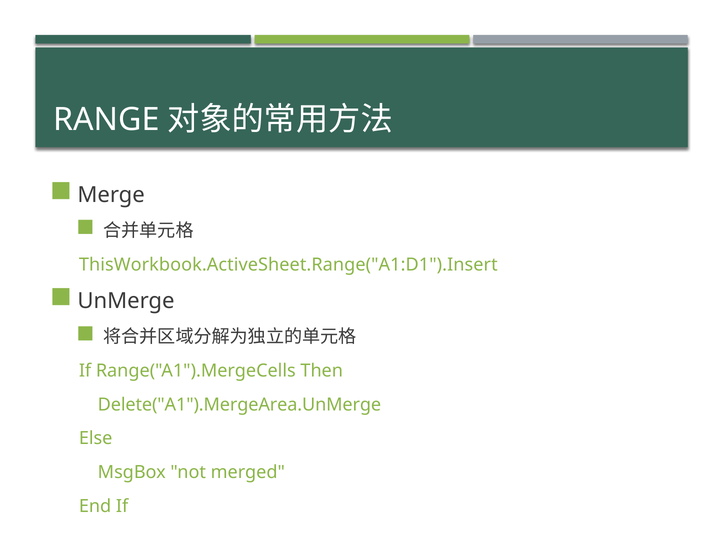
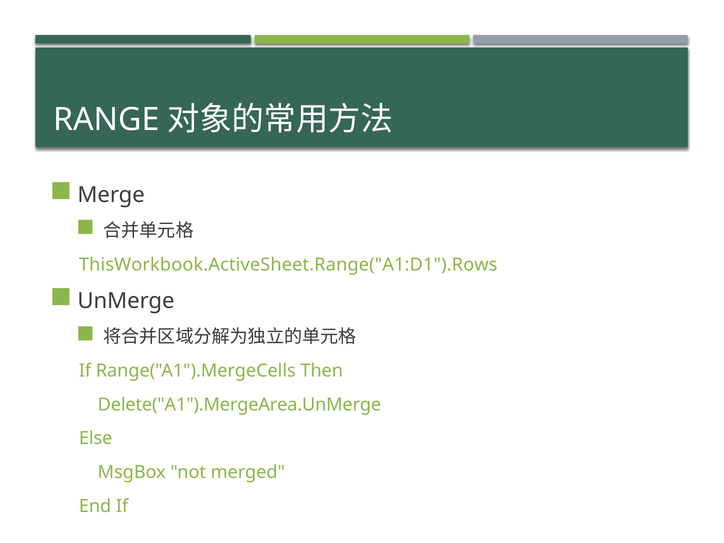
ThisWorkbook.ActiveSheet.Range("A1:D1").Insert: ThisWorkbook.ActiveSheet.Range("A1:D1").Insert -> ThisWorkbook.ActiveSheet.Range("A1:D1").Rows
